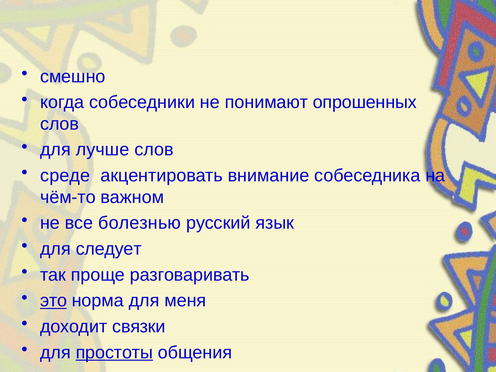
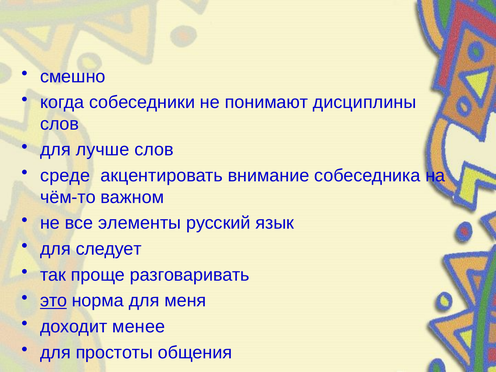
опрошенных: опрошенных -> дисциплины
болезнью: болезнью -> элементы
связки: связки -> менее
простоты underline: present -> none
